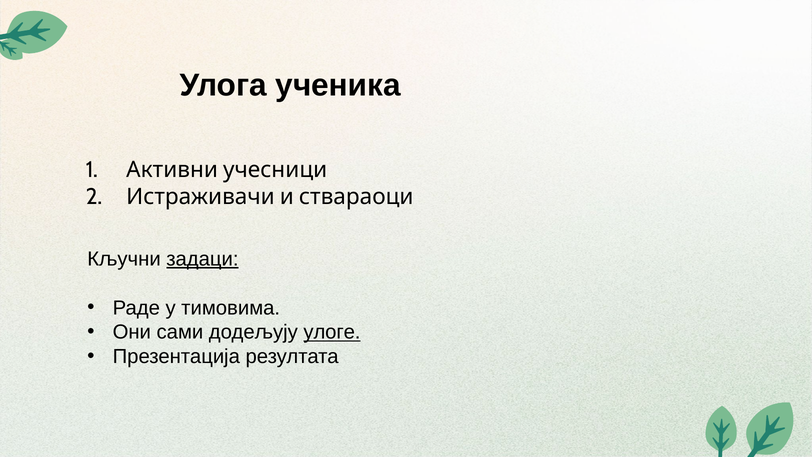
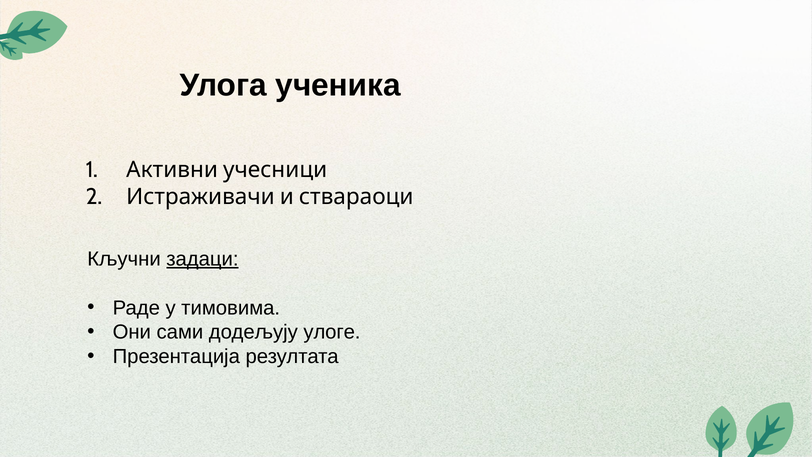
улоге underline: present -> none
